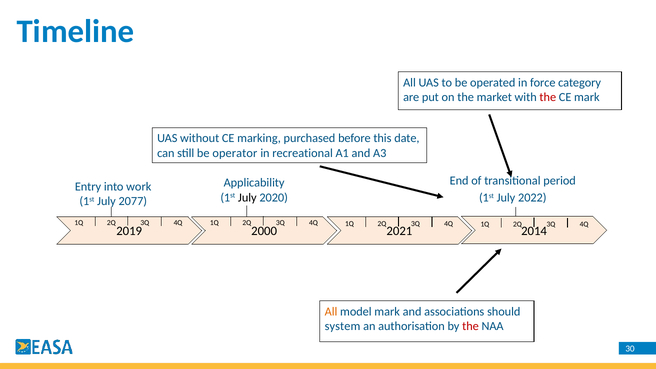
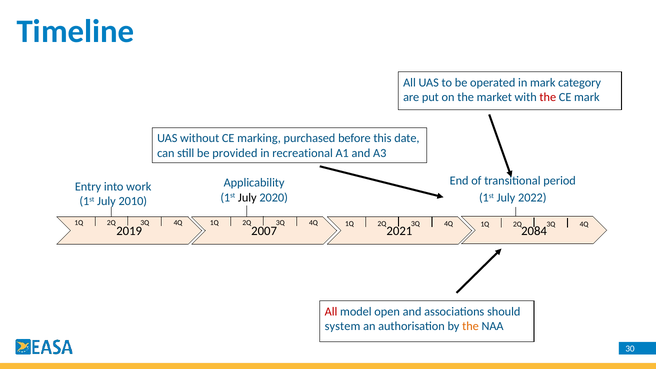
in force: force -> mark
operator: operator -> provided
2077: 2077 -> 2010
2000: 2000 -> 2007
2014: 2014 -> 2084
All at (331, 311) colour: orange -> red
model mark: mark -> open
the at (470, 326) colour: red -> orange
